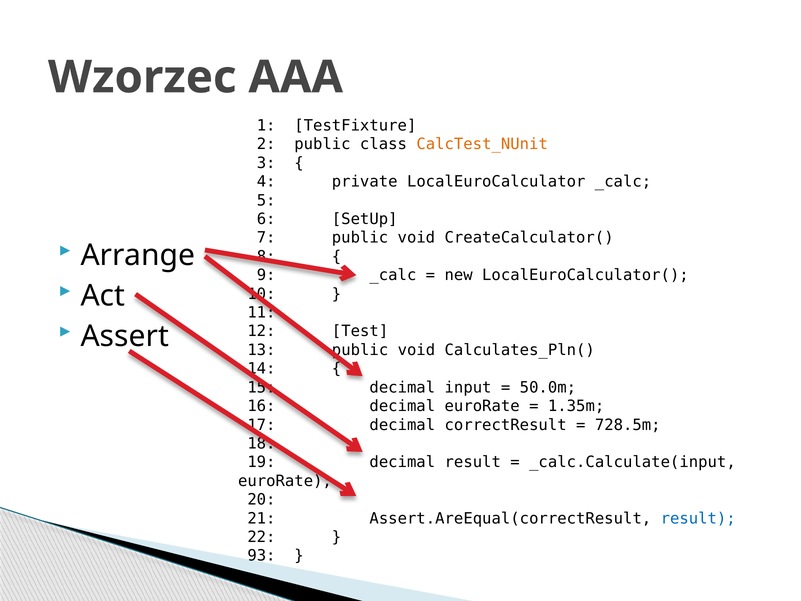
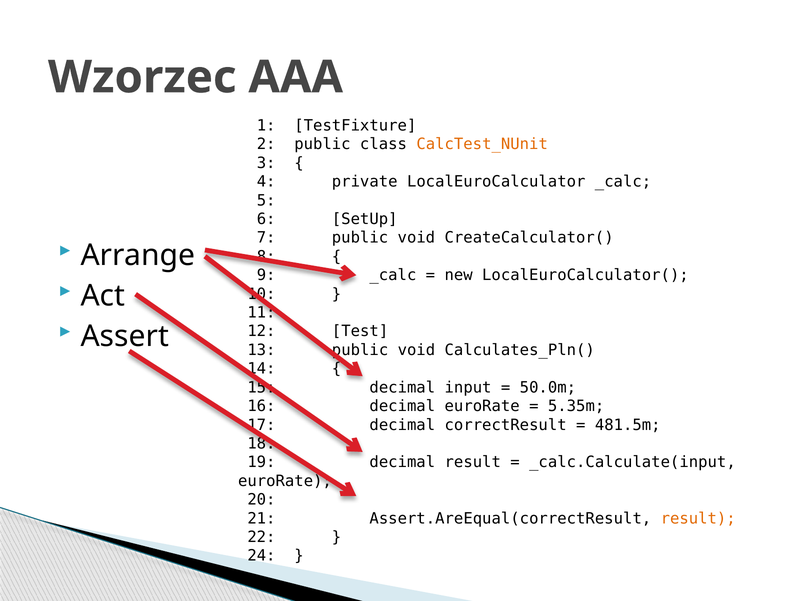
1.35m: 1.35m -> 5.35m
728.5m: 728.5m -> 481.5m
result at (698, 518) colour: blue -> orange
93: 93 -> 24
